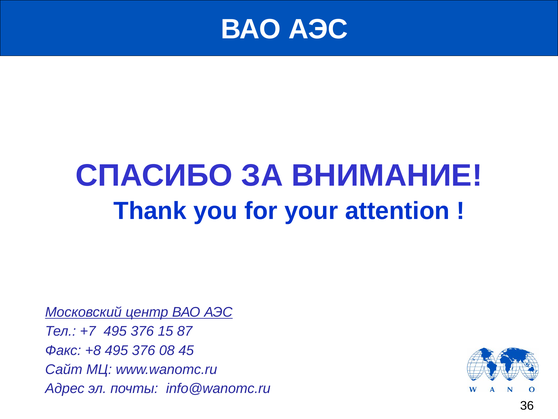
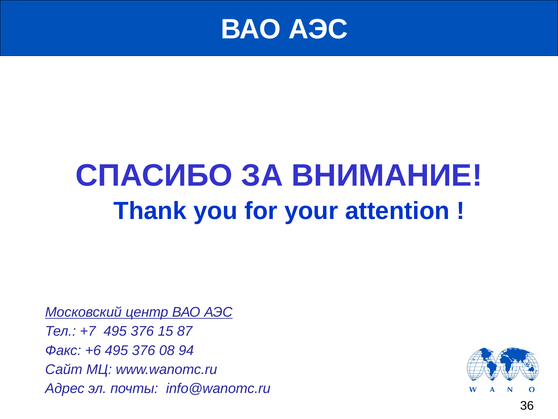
+8: +8 -> +6
45: 45 -> 94
